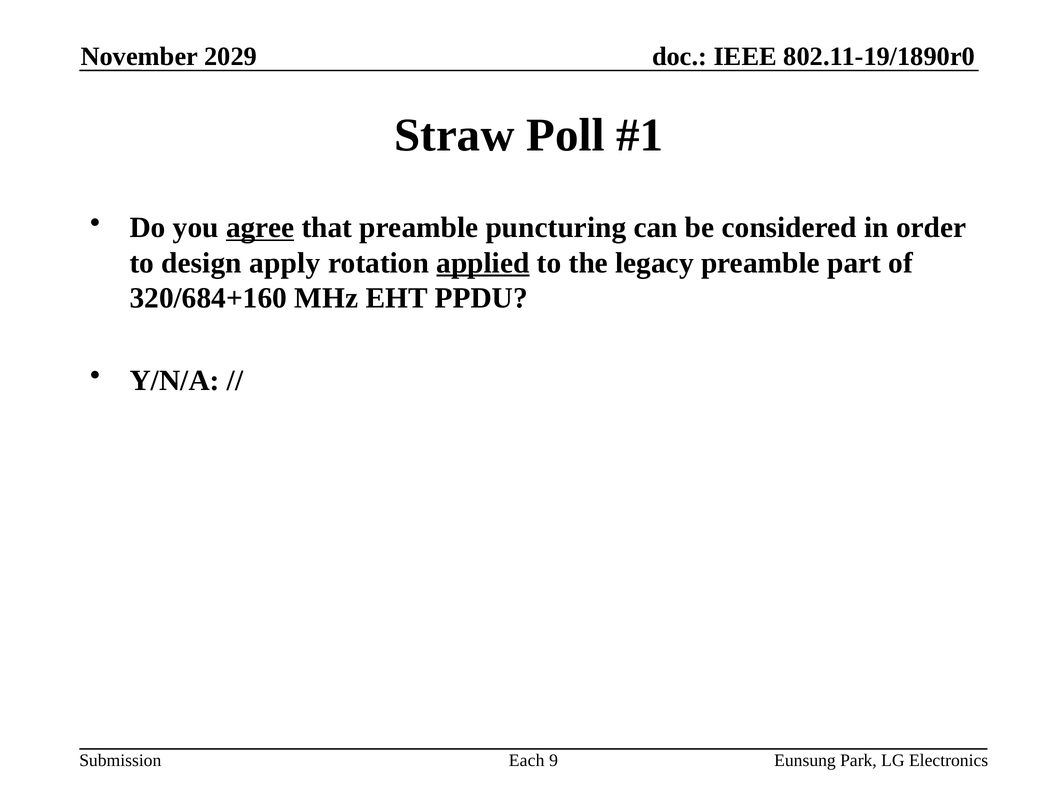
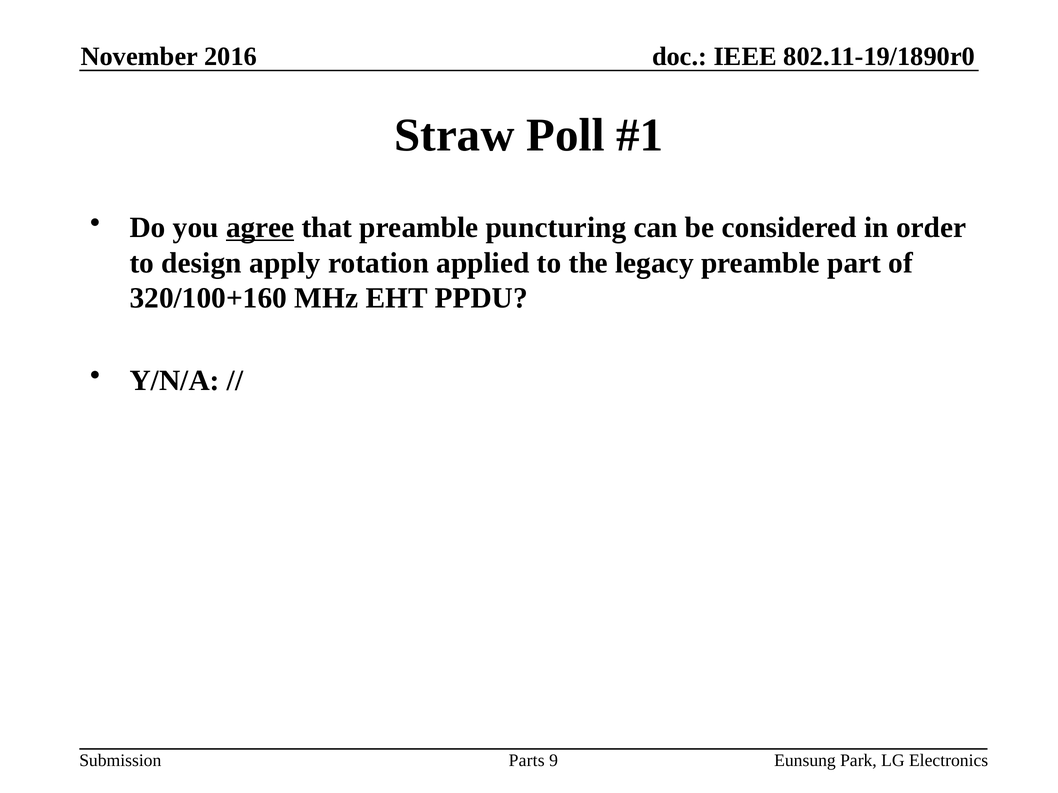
2029: 2029 -> 2016
applied underline: present -> none
320/684+160: 320/684+160 -> 320/100+160
Each: Each -> Parts
